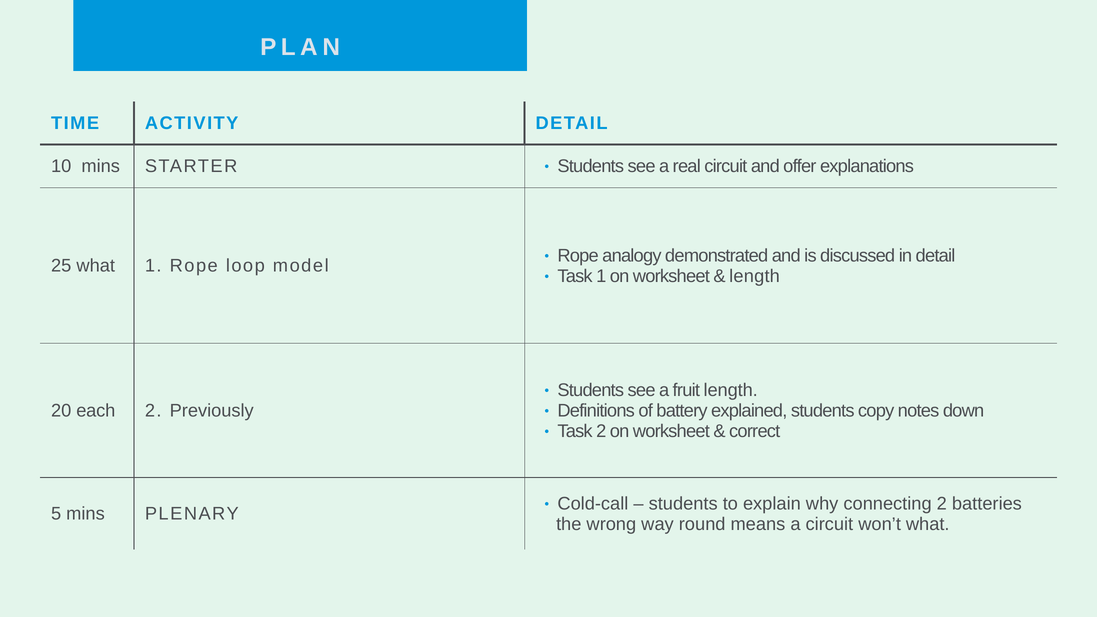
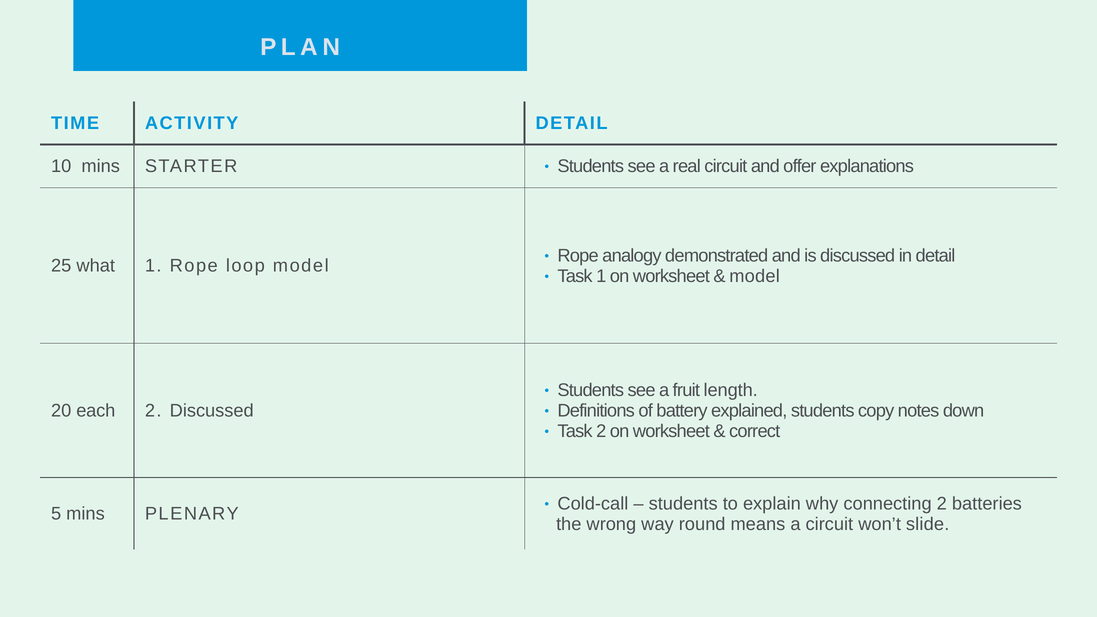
length at (755, 276): length -> model
2 Previously: Previously -> Discussed
won’t what: what -> slide
